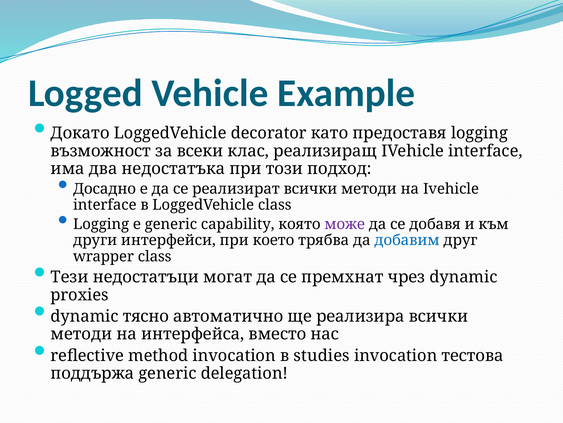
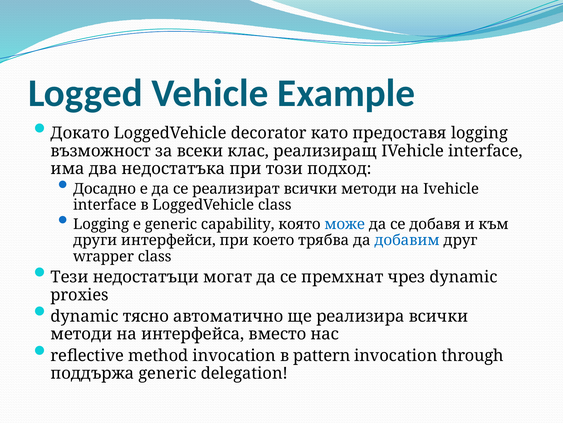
може colour: purple -> blue
studies: studies -> pattern
тестова: тестова -> through
